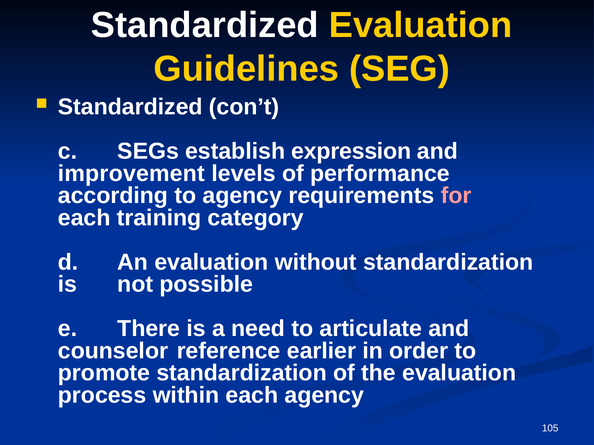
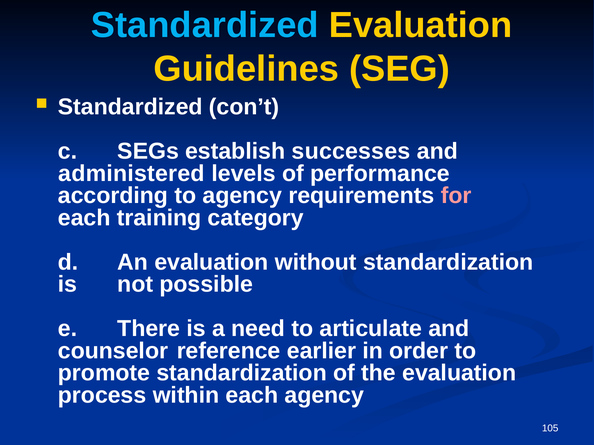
Standardized at (205, 25) colour: white -> light blue
expression: expression -> successes
improvement: improvement -> administered
